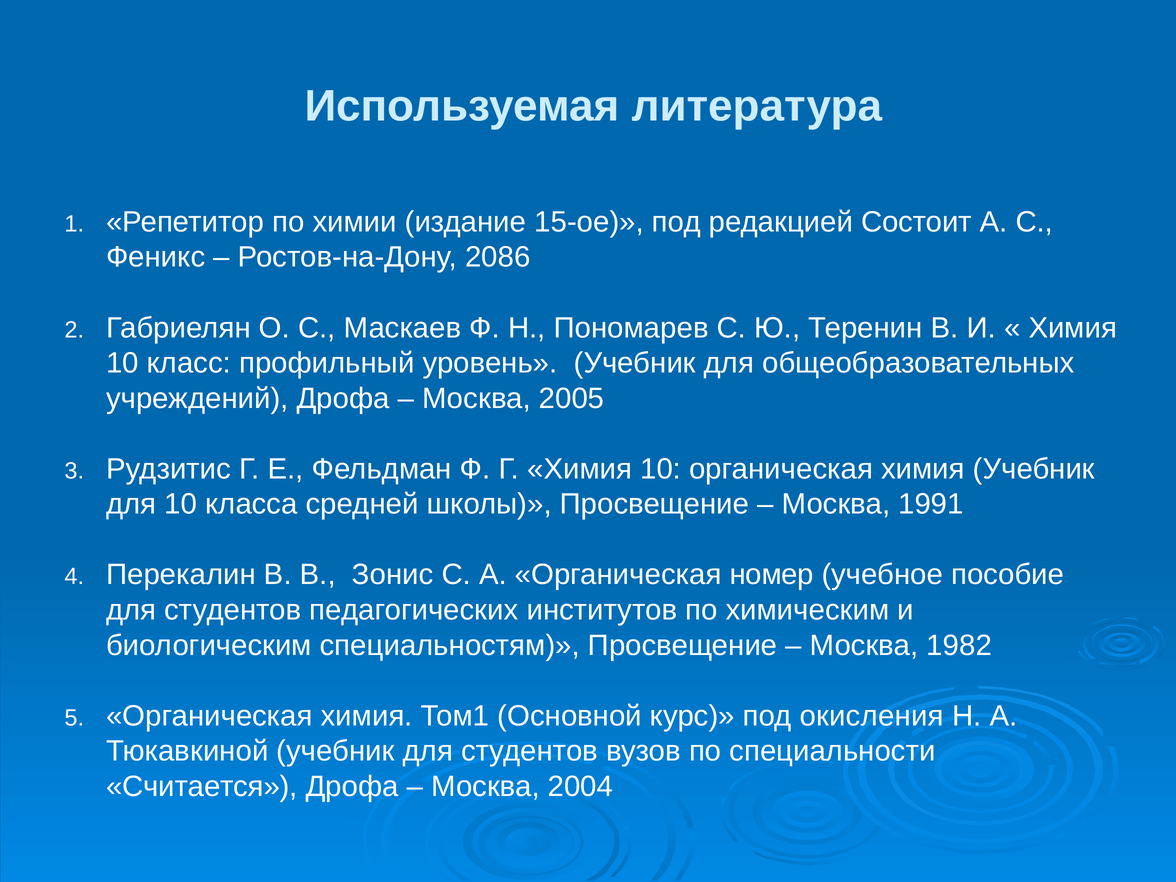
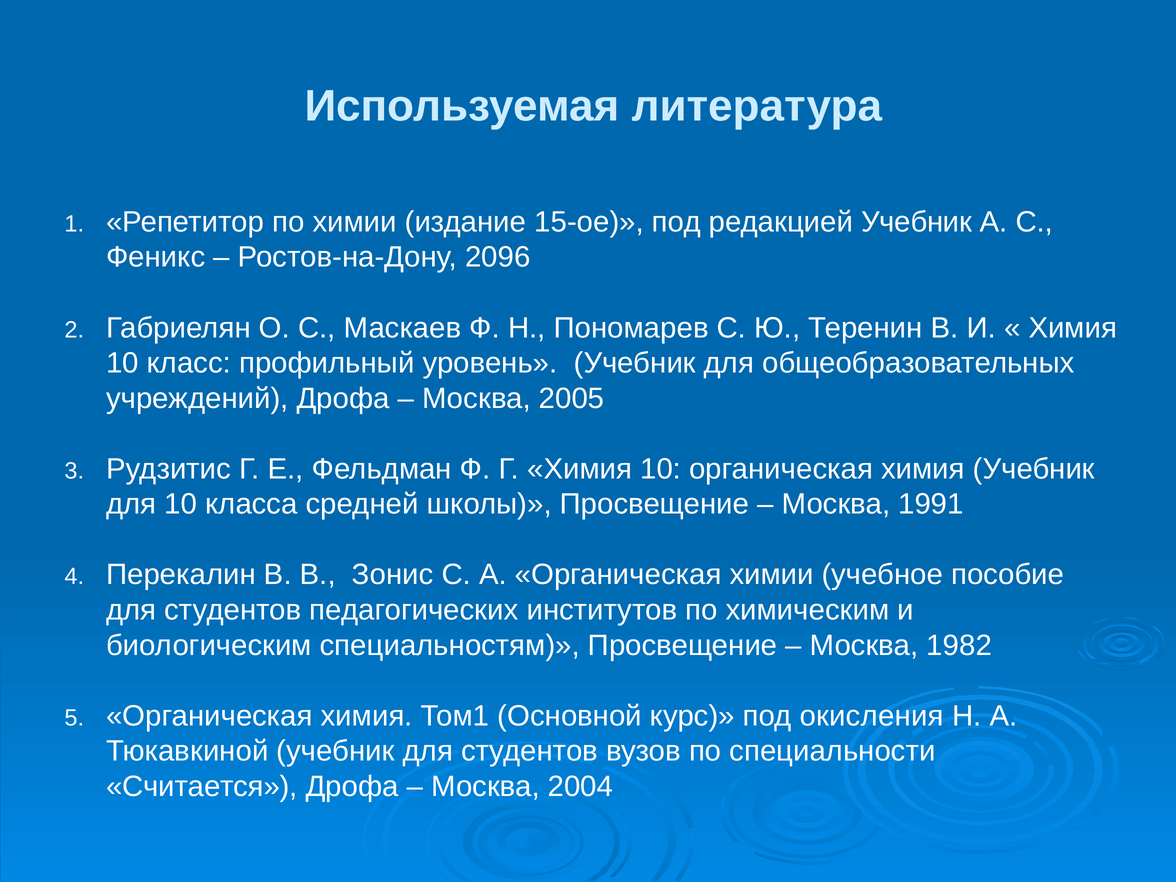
редакцией Состоит: Состоит -> Учебник
2086: 2086 -> 2096
Органическая номер: номер -> химии
